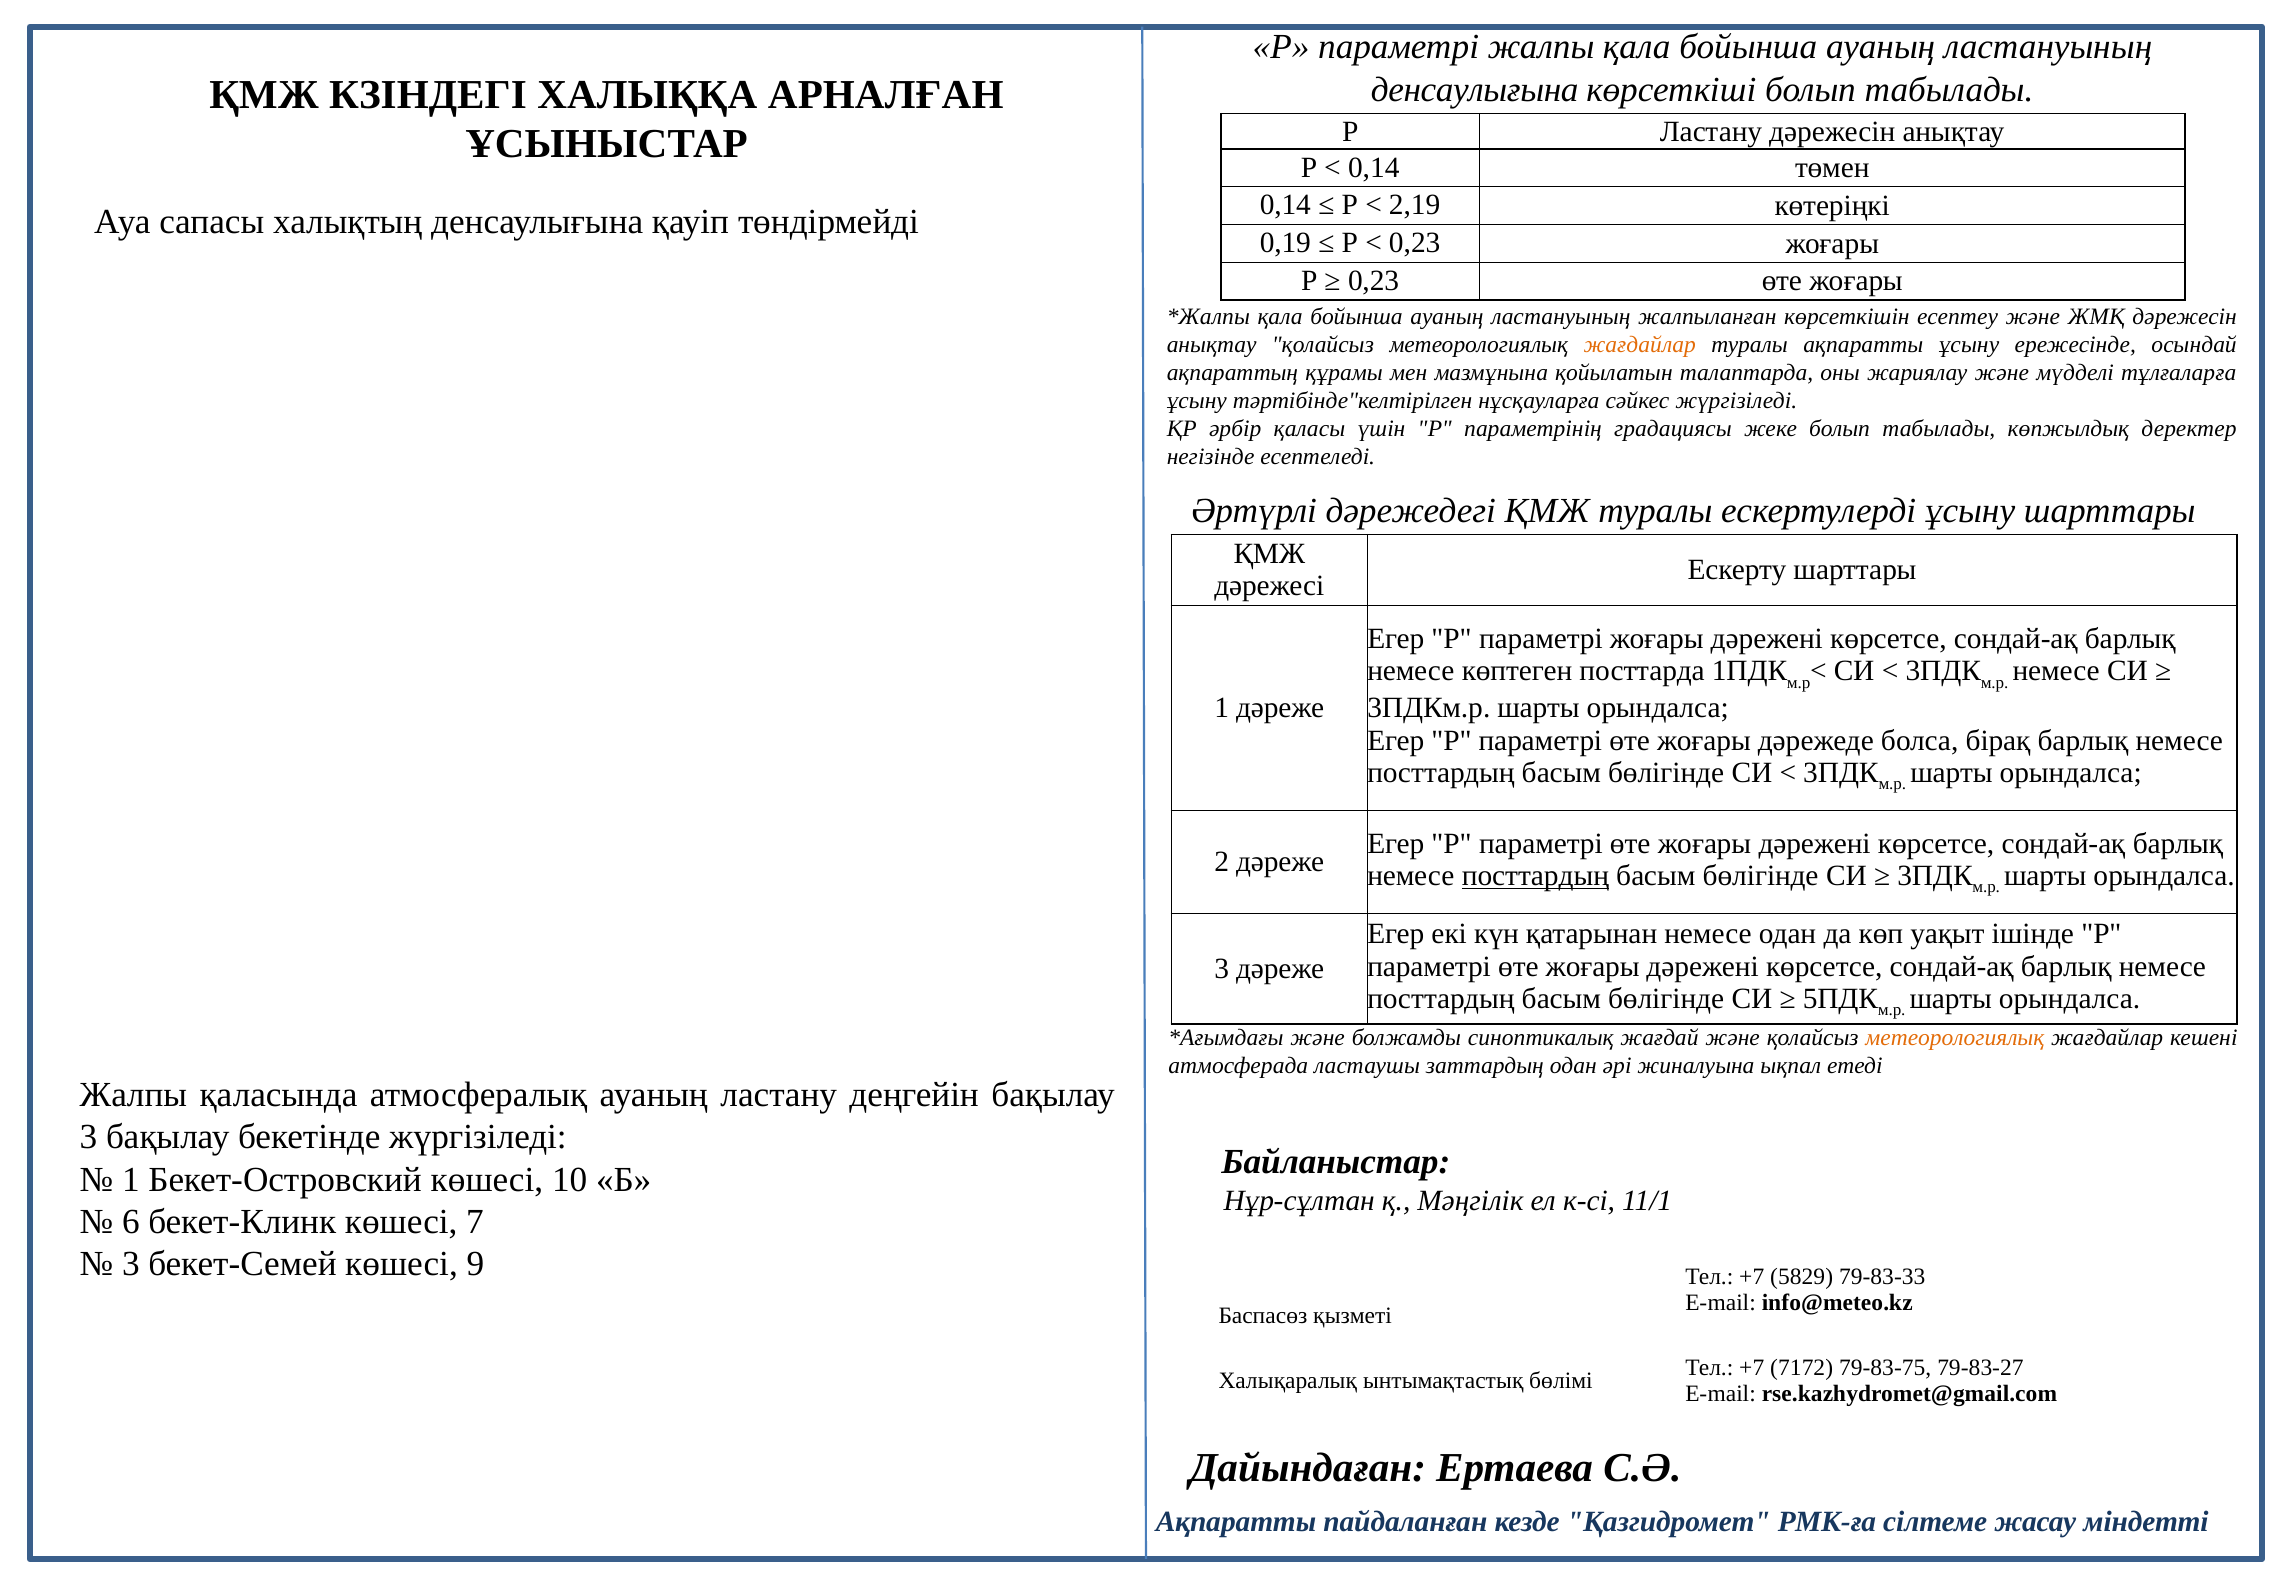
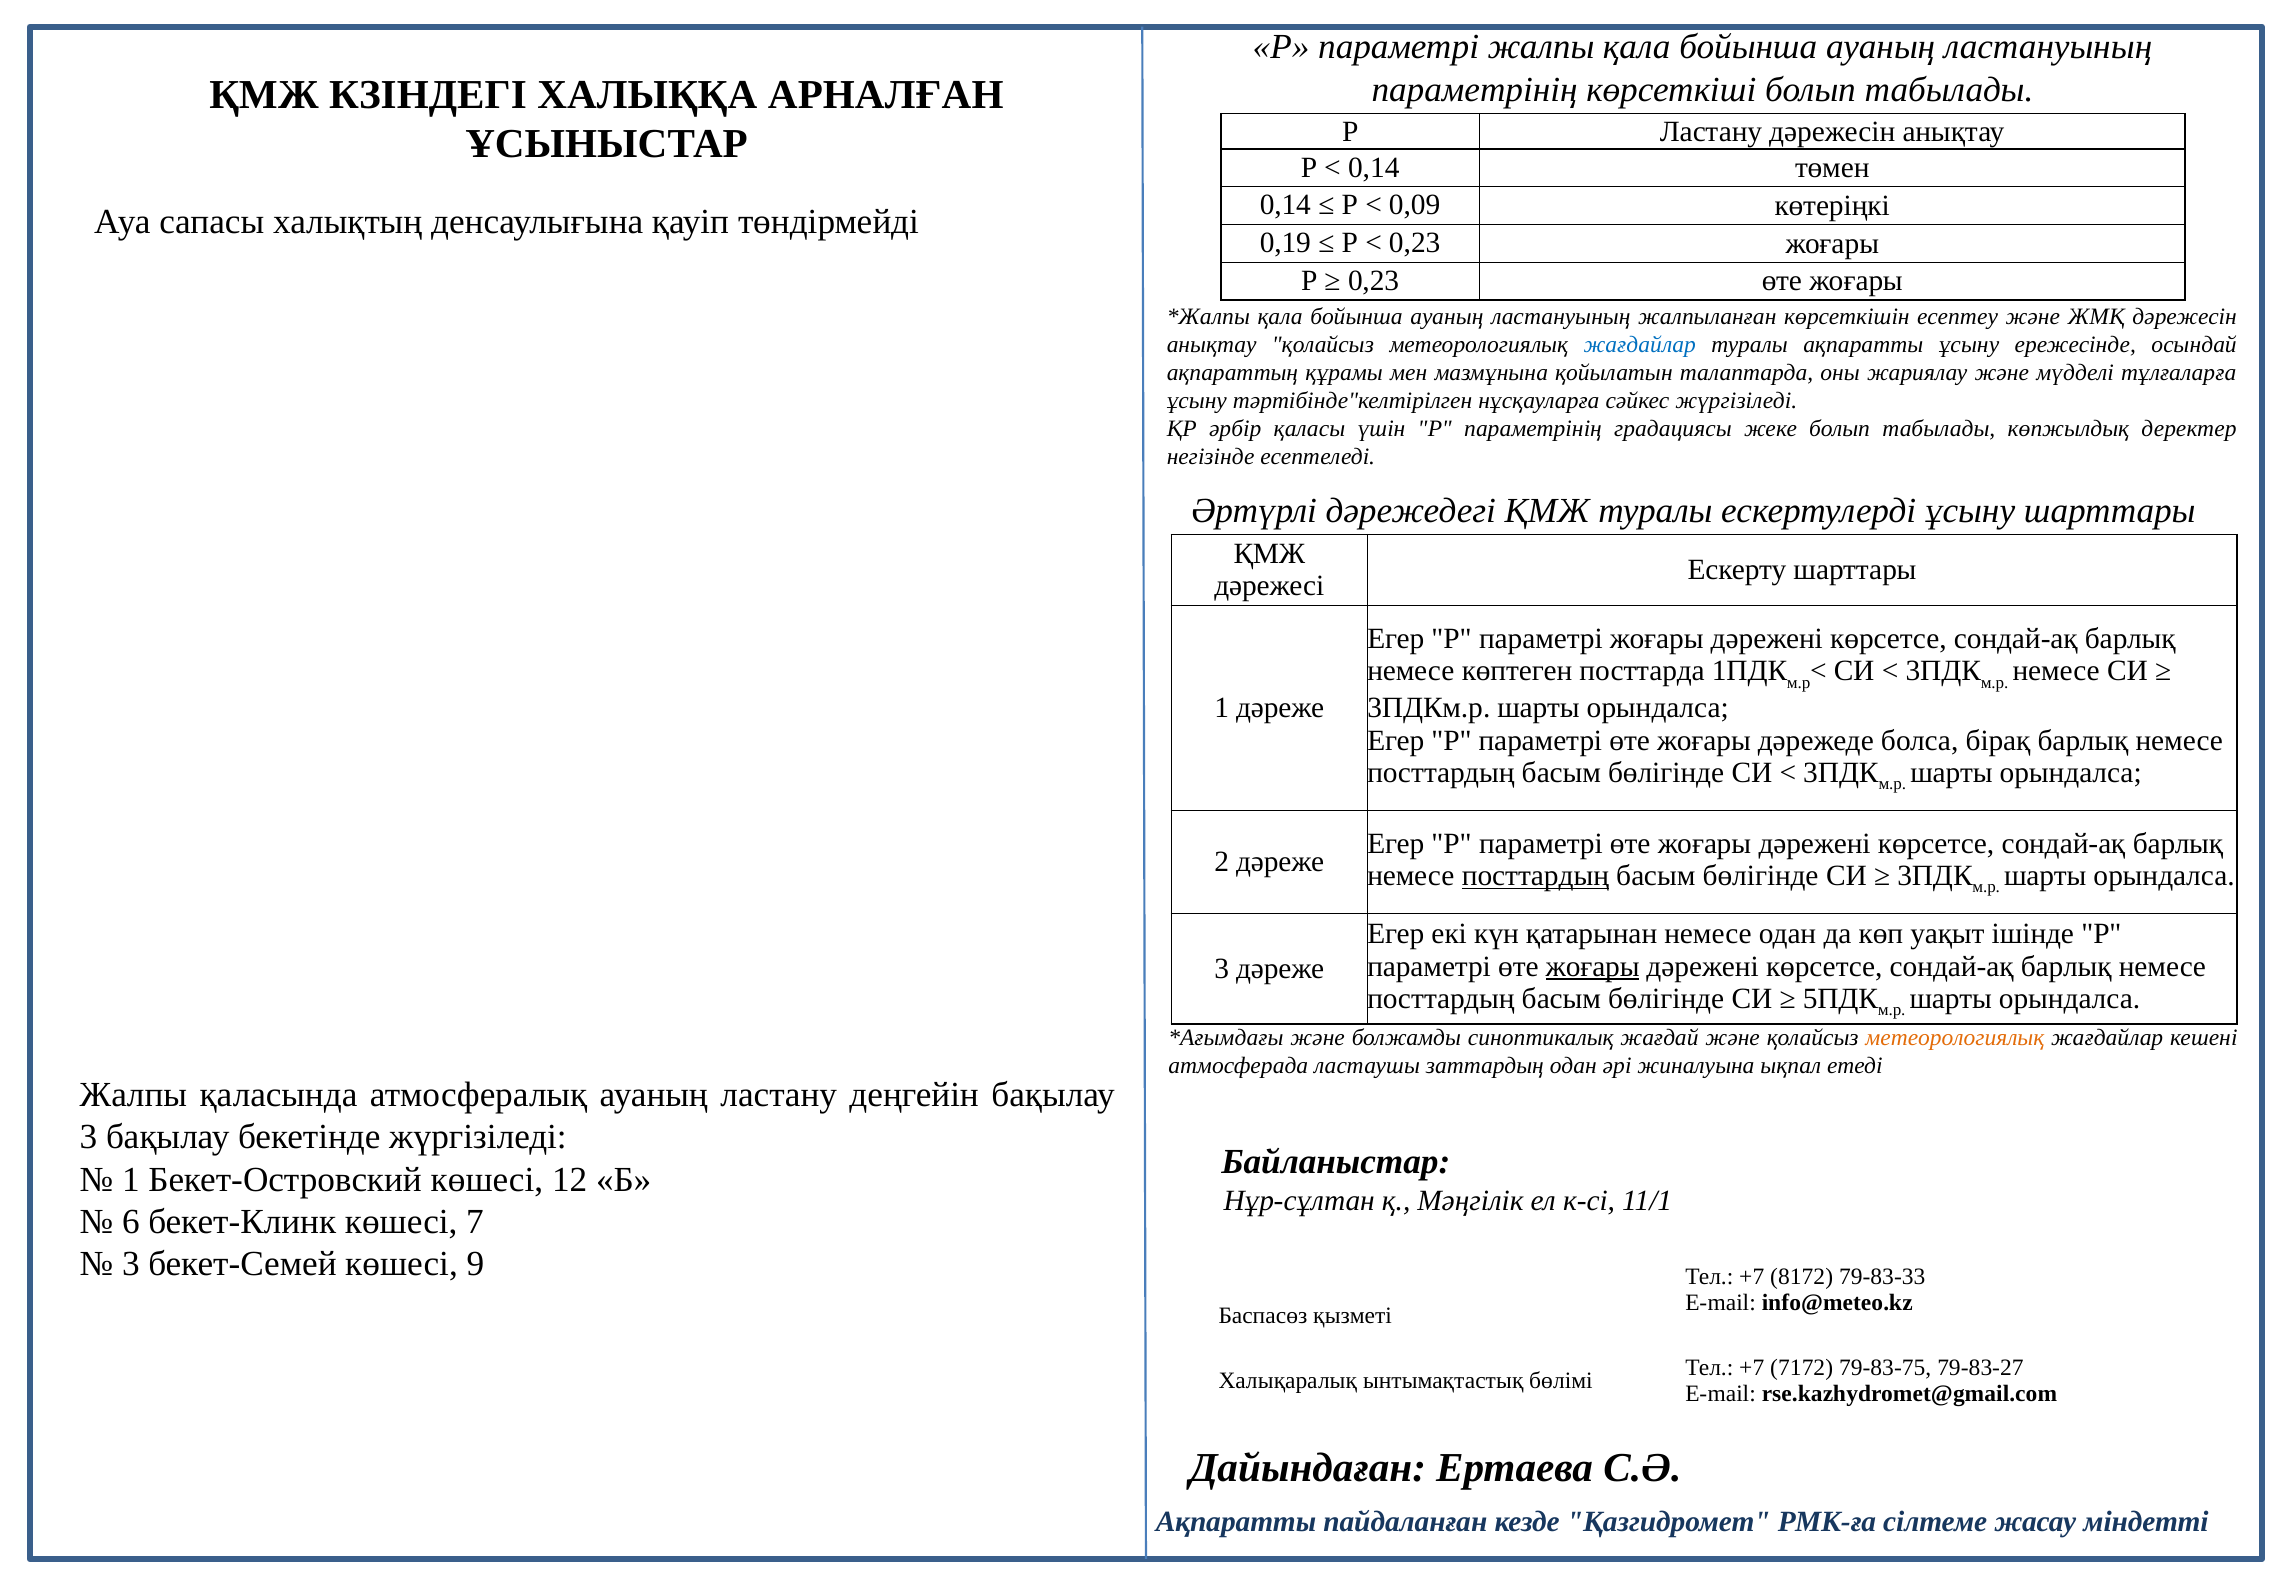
денсаулығына at (1475, 89): денсаулығына -> параметрінің
2,19: 2,19 -> 0,09
жағдайлар at (1640, 345) colour: orange -> blue
жоғары at (1593, 967) underline: none -> present
10: 10 -> 12
5829: 5829 -> 8172
